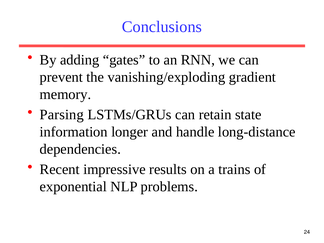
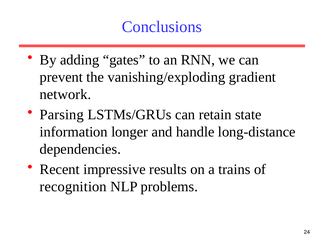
memory: memory -> network
exponential: exponential -> recognition
